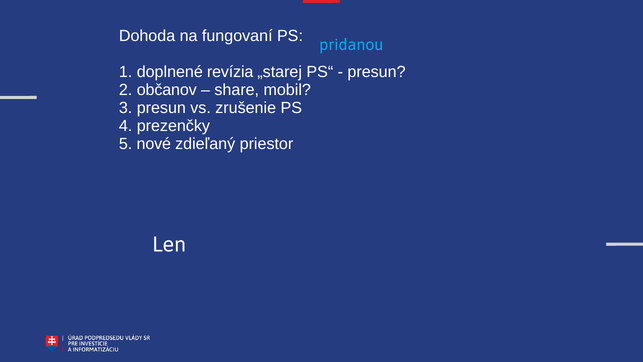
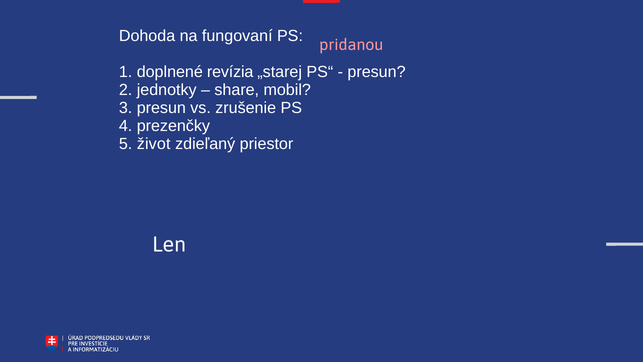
pridanou colour: light blue -> pink
2 občanov: občanov -> jednotky
5 nové: nové -> život
